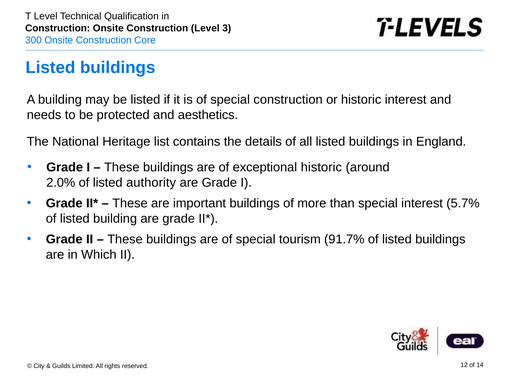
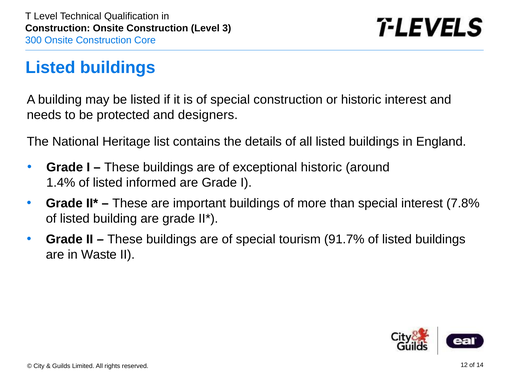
aesthetics: aesthetics -> designers
2.0%: 2.0% -> 1.4%
authority: authority -> informed
5.7%: 5.7% -> 7.8%
Which: Which -> Waste
